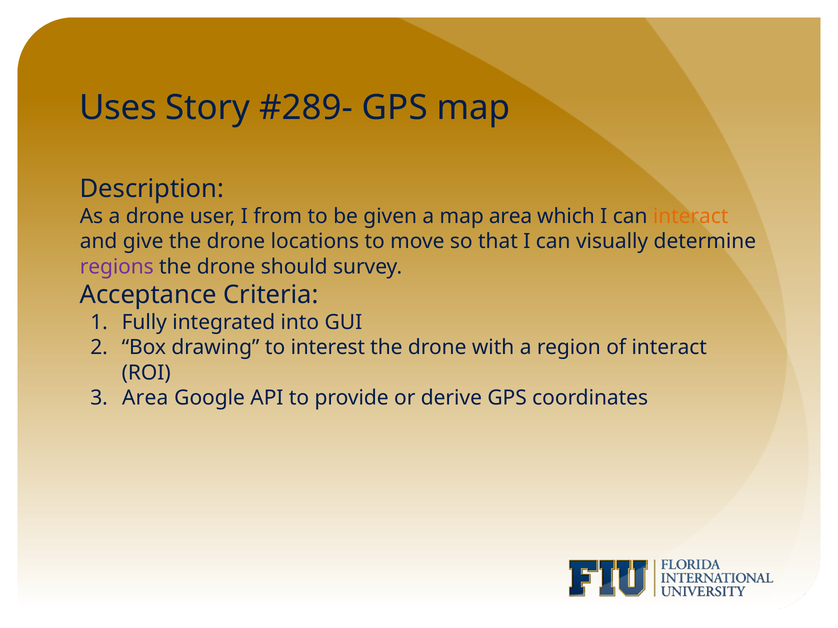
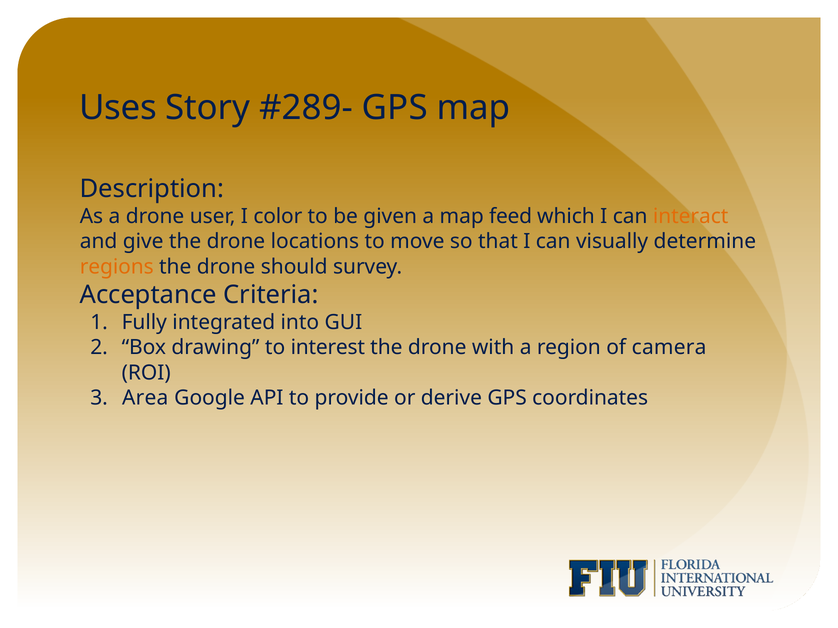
from: from -> color
map area: area -> feed
regions colour: purple -> orange
of interact: interact -> camera
